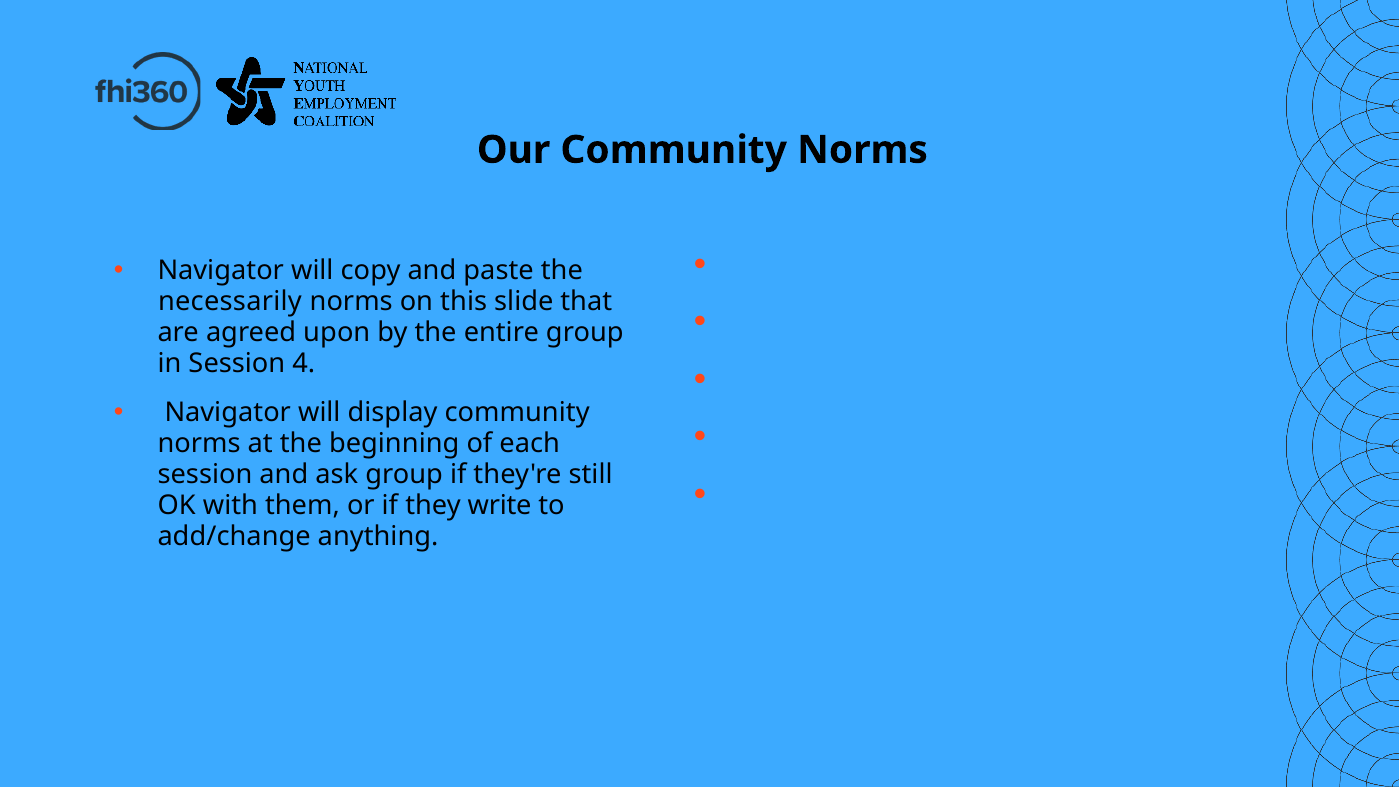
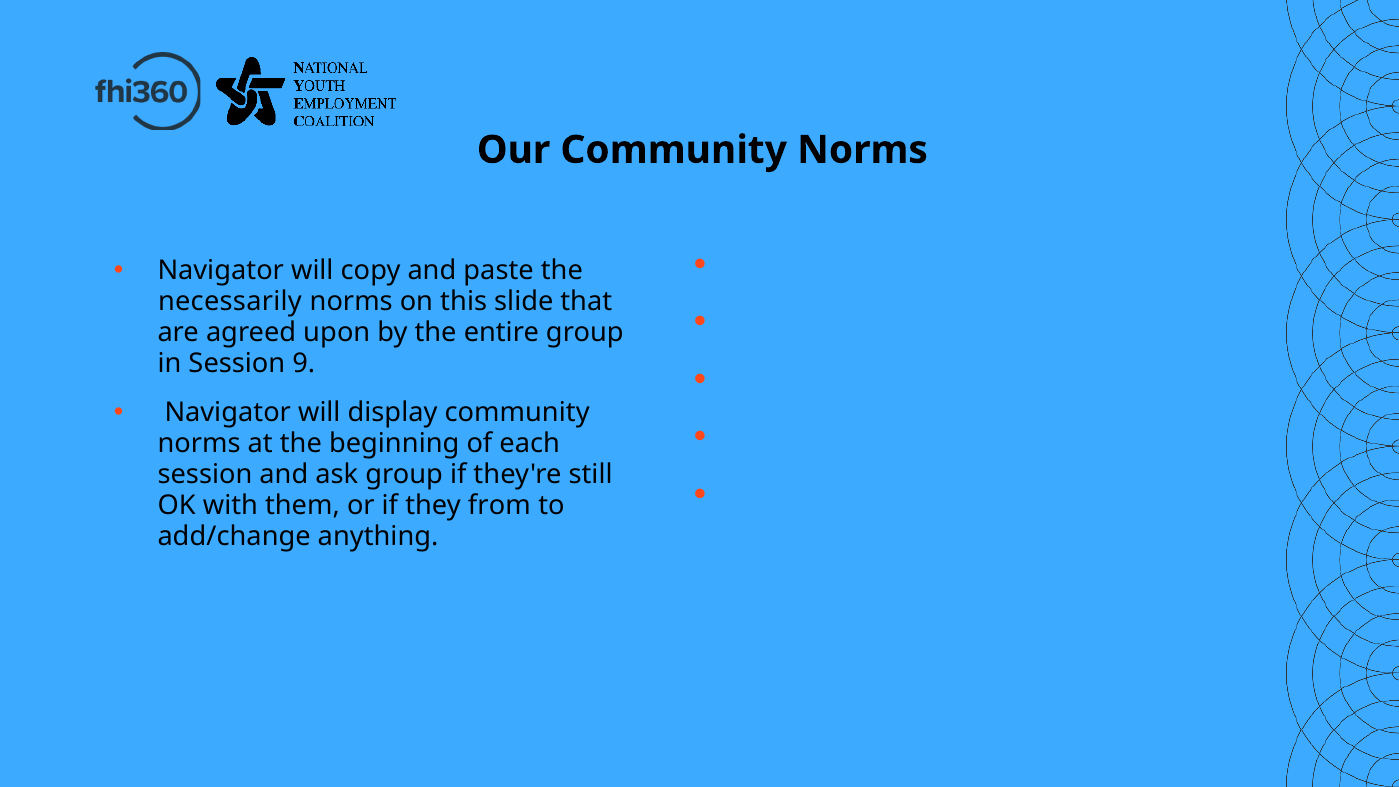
4: 4 -> 9
write: write -> from
